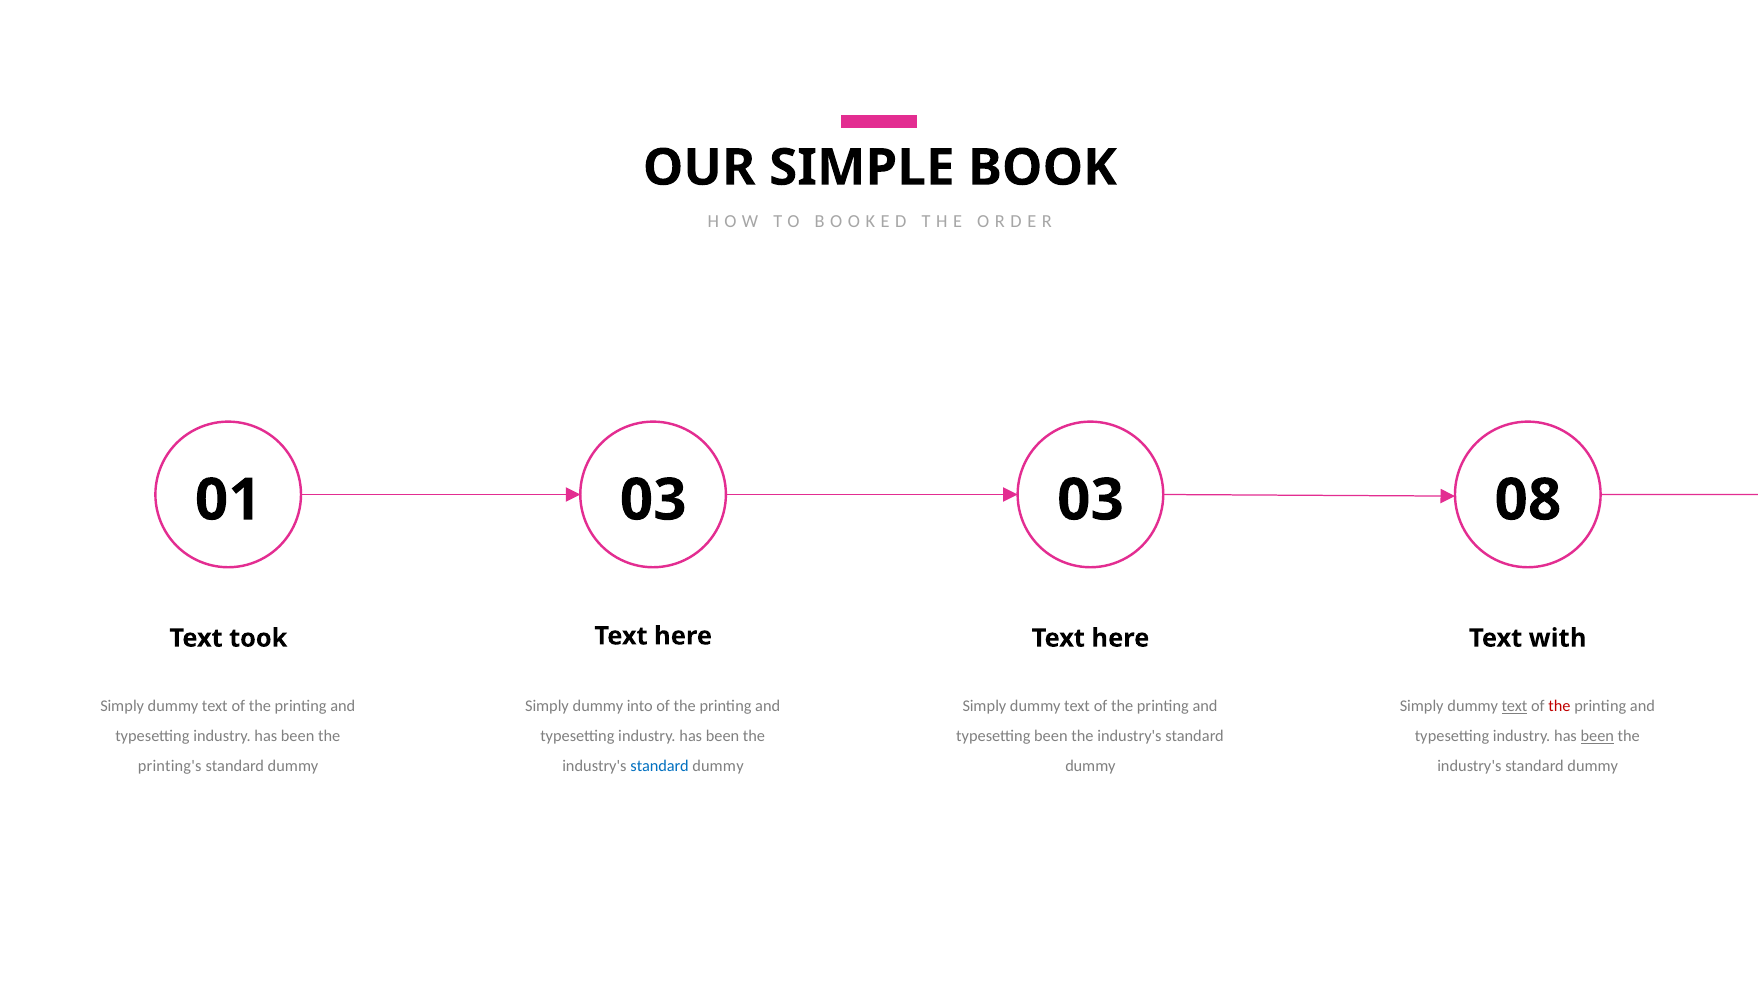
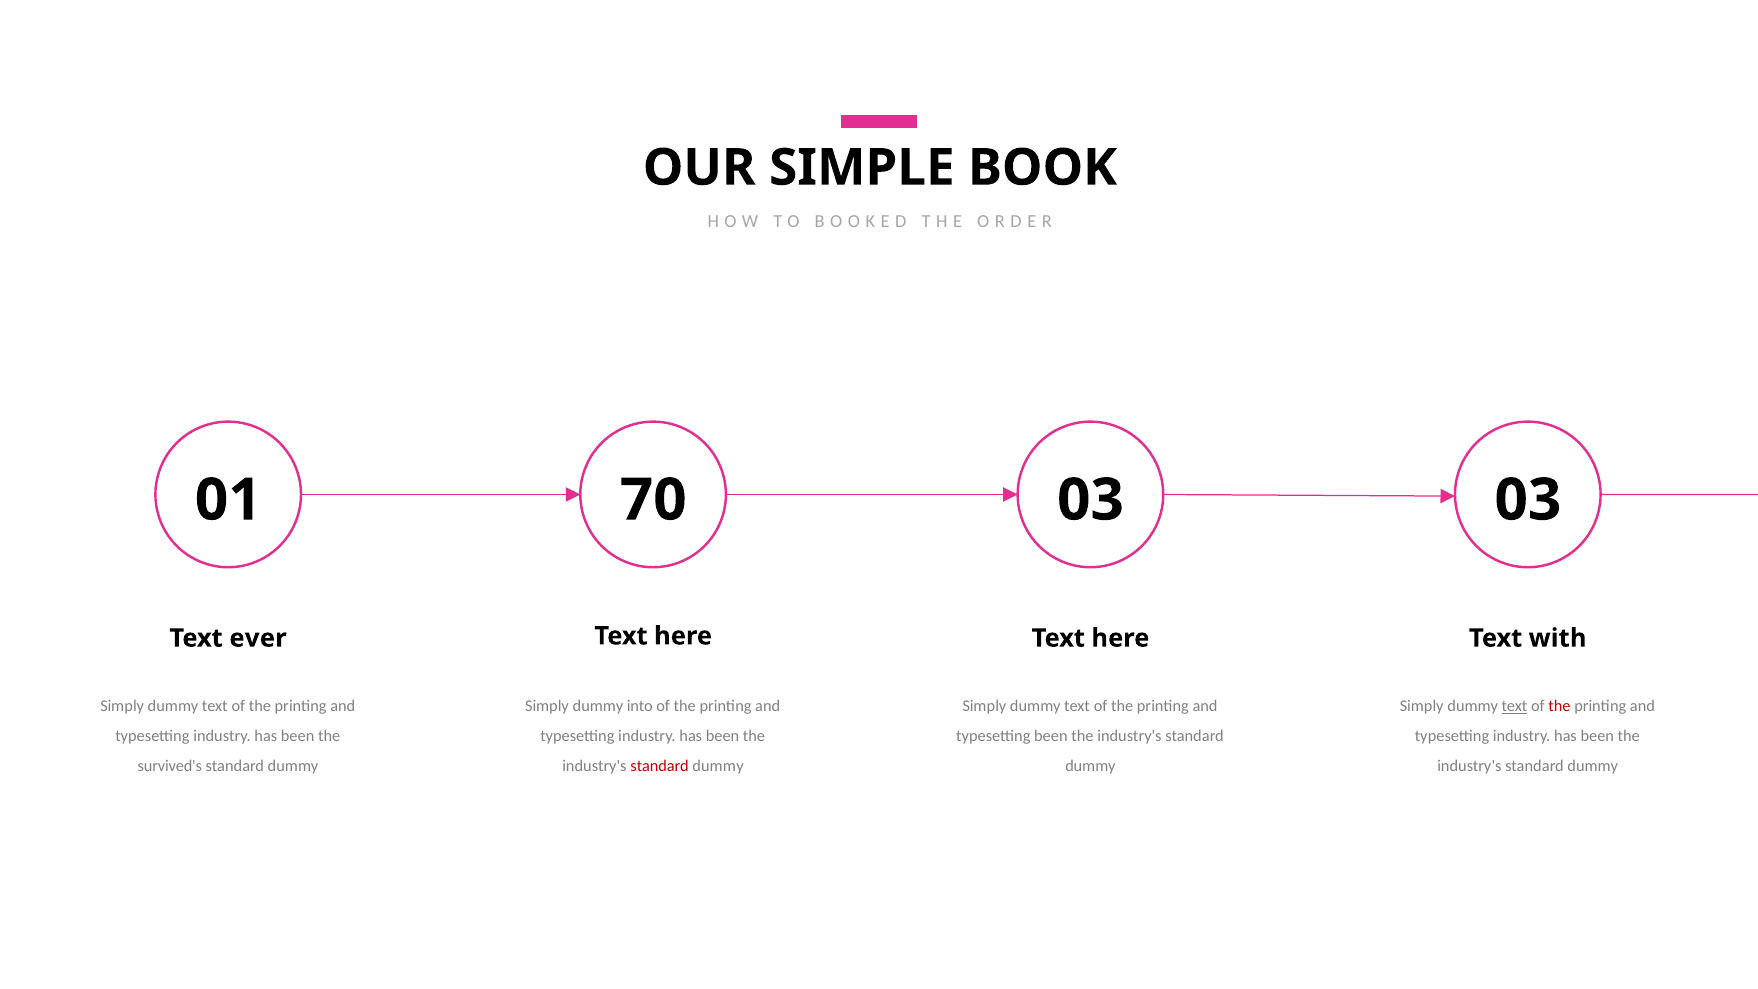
01 03: 03 -> 70
03 08: 08 -> 03
took: took -> ever
been at (1597, 736) underline: present -> none
printing's: printing's -> survived's
standard at (660, 766) colour: blue -> red
